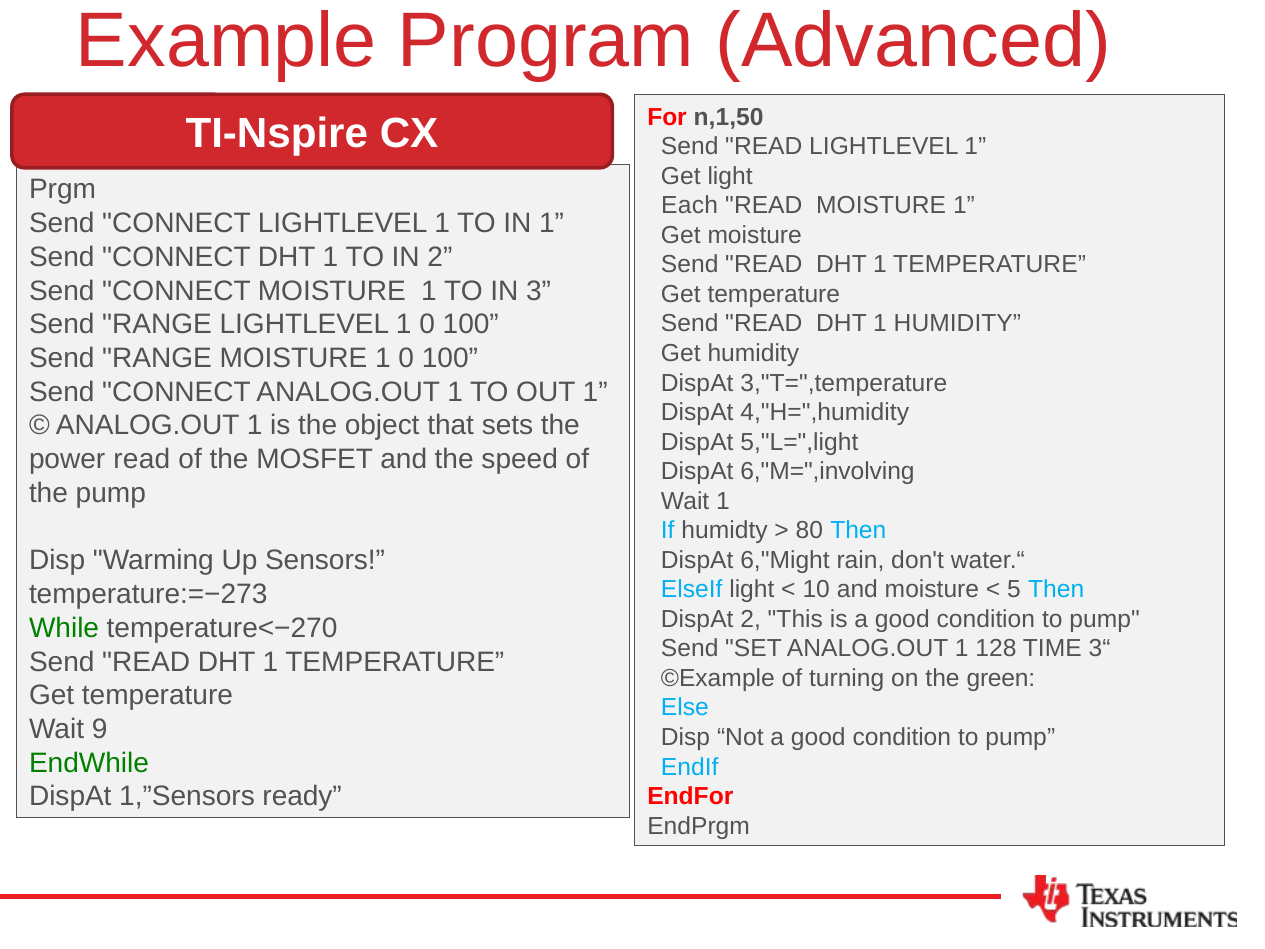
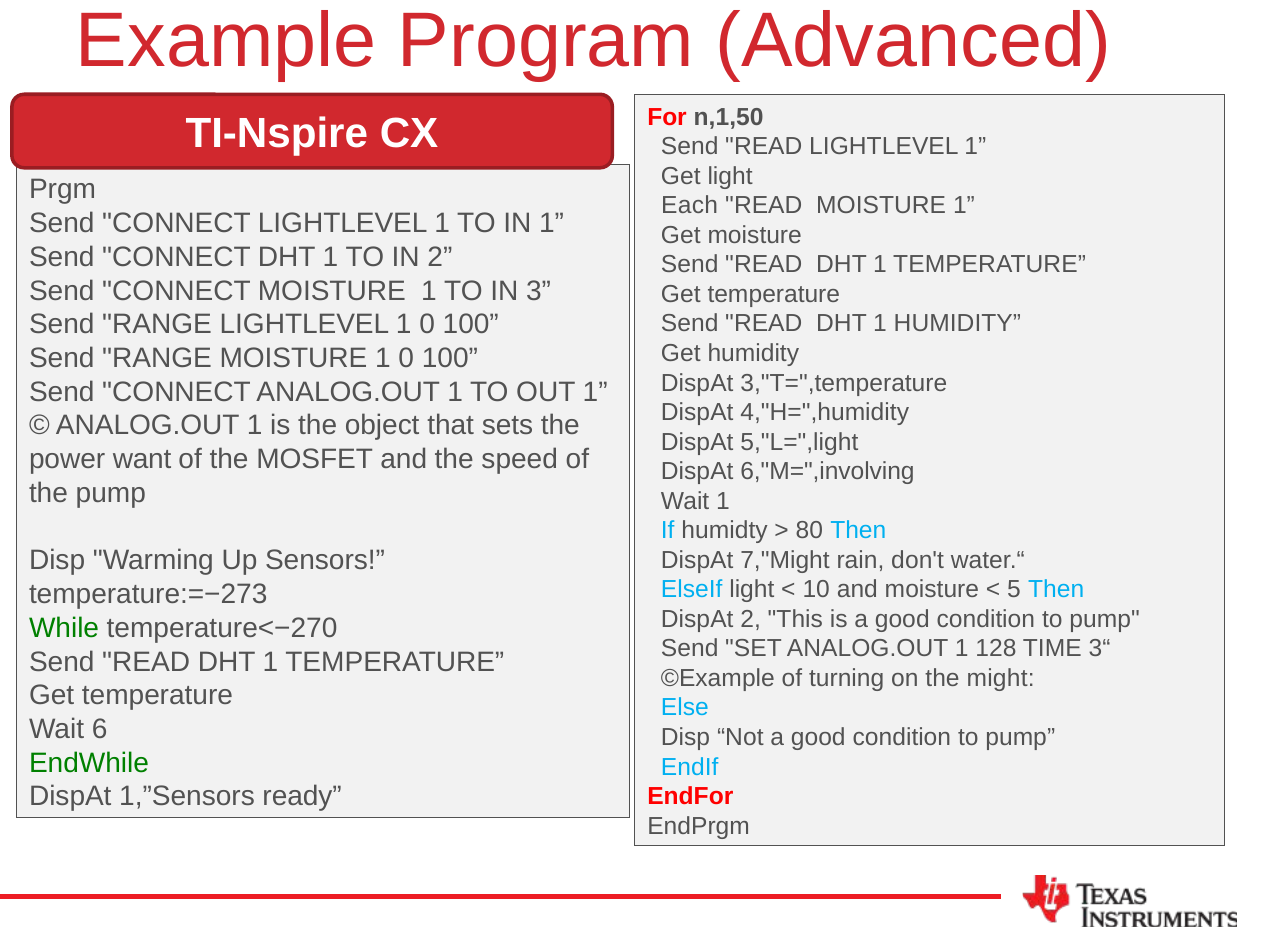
power read: read -> want
6,"Might: 6,"Might -> 7,"Might
green: green -> might
9: 9 -> 6
